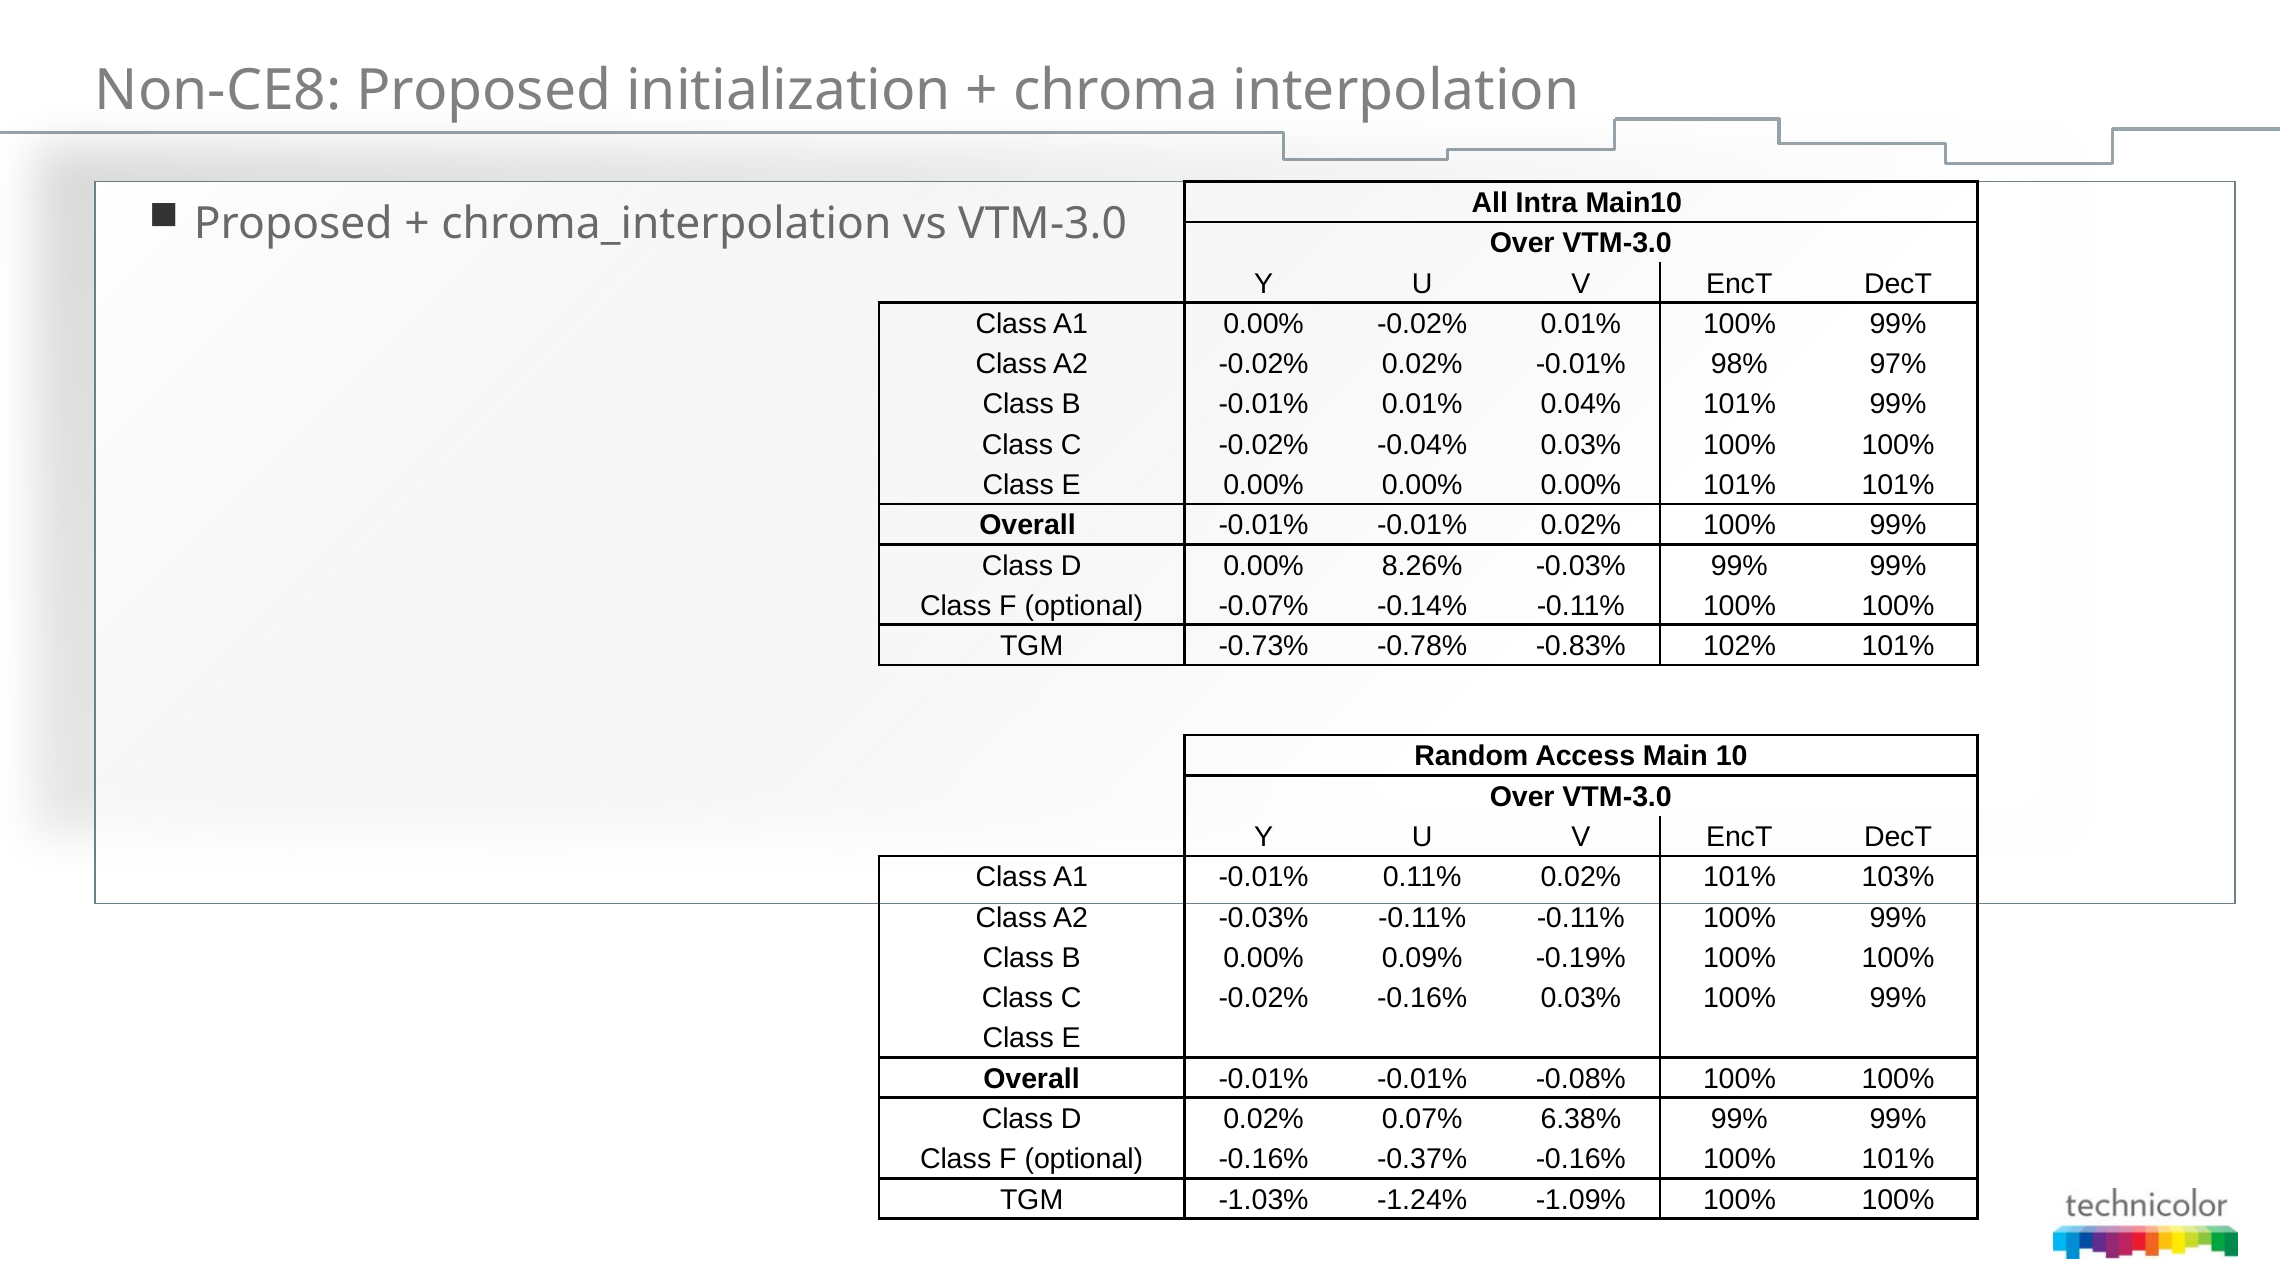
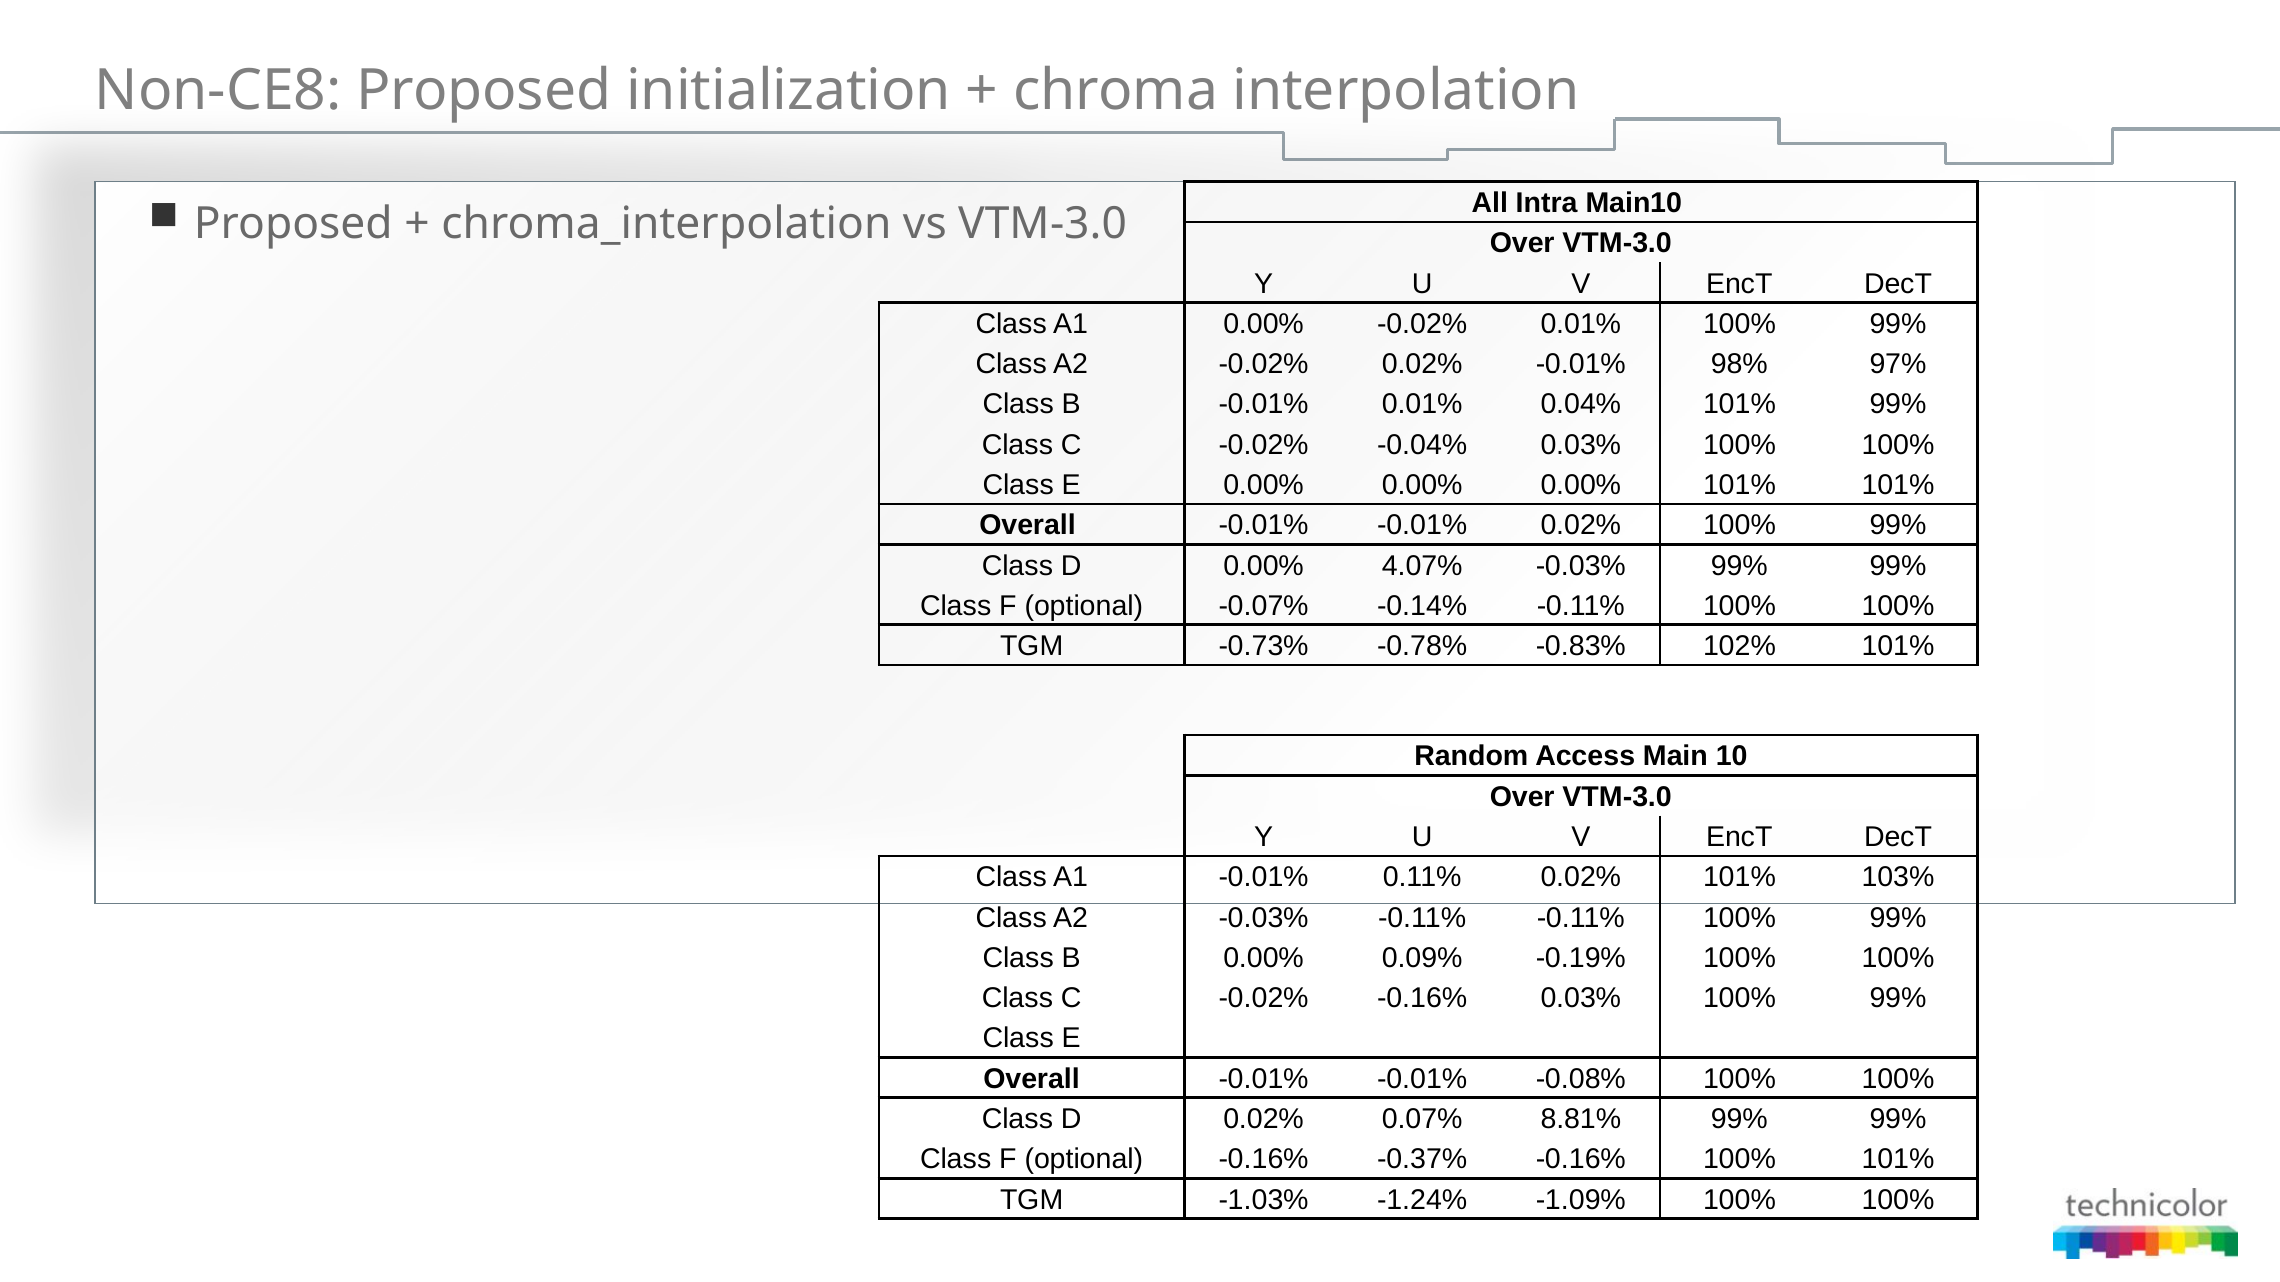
8.26%: 8.26% -> 4.07%
6.38%: 6.38% -> 8.81%
